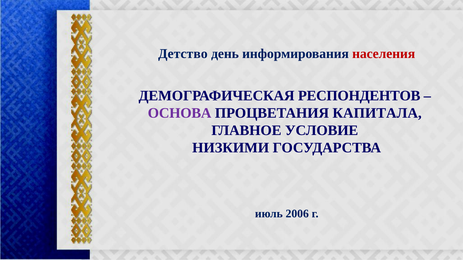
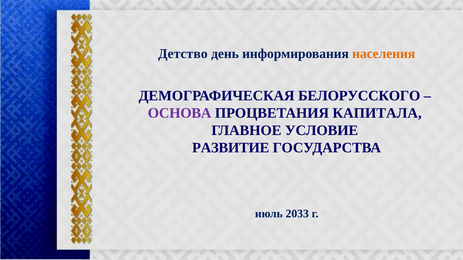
населения colour: red -> orange
РЕСПОНДЕНТОВ: РЕСПОНДЕНТОВ -> БЕЛОРУССКОГО
НИЗКИМИ: НИЗКИМИ -> РАЗВИТИЕ
2006: 2006 -> 2033
